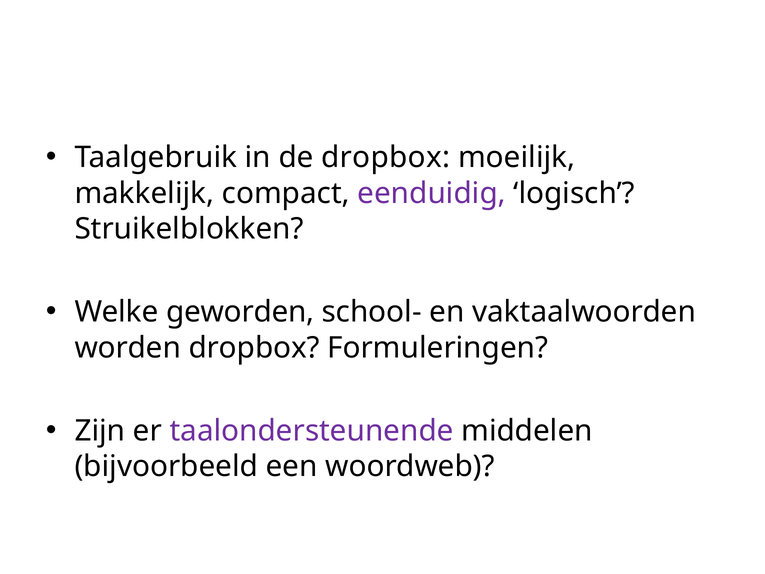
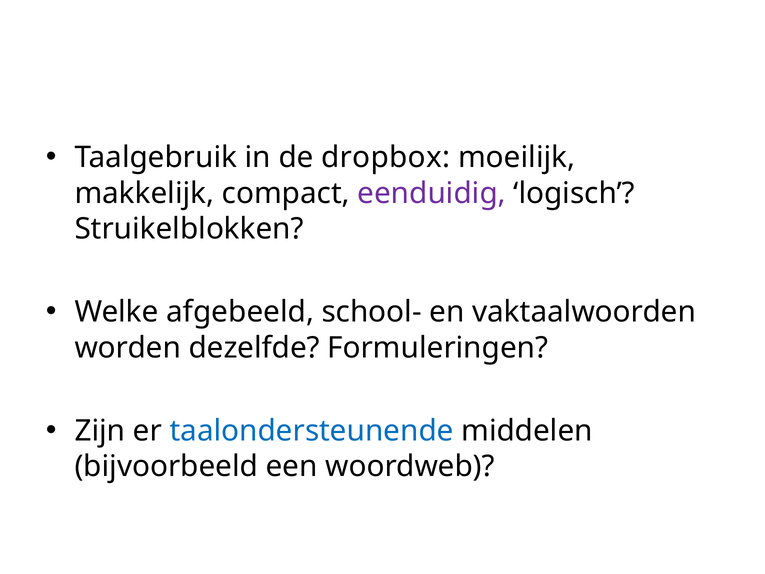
geworden: geworden -> afgebeeld
worden dropbox: dropbox -> dezelfde
taalondersteunende colour: purple -> blue
